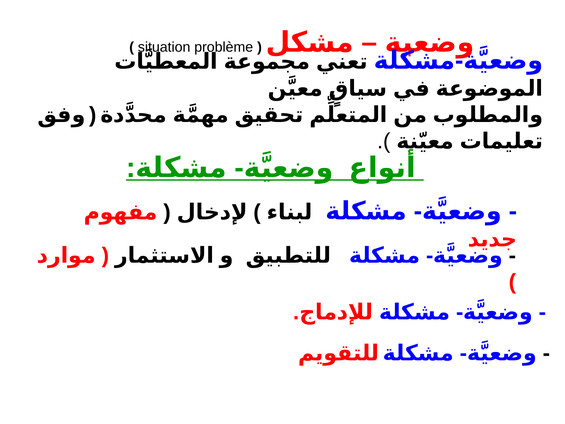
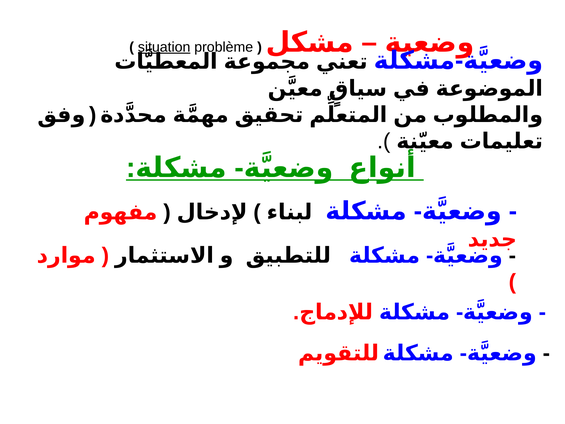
situation underline: none -> present
